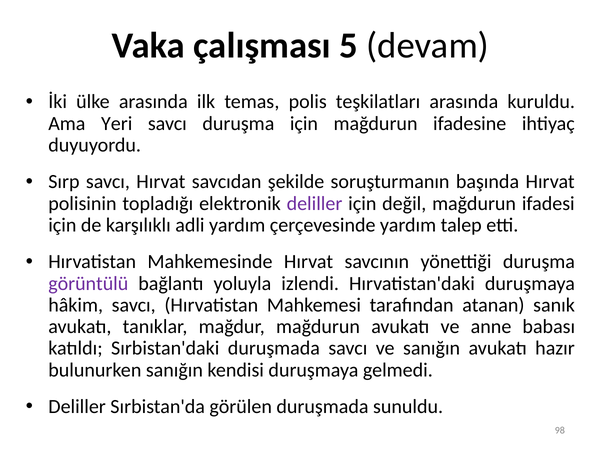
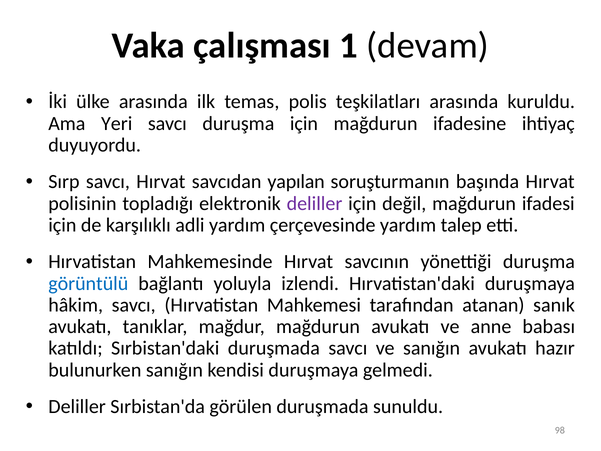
5: 5 -> 1
şekilde: şekilde -> yapılan
görüntülü colour: purple -> blue
